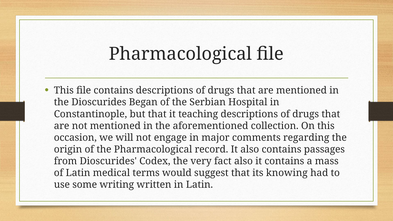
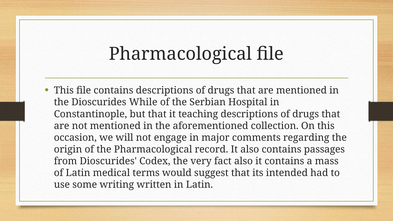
Began: Began -> While
knowing: knowing -> intended
